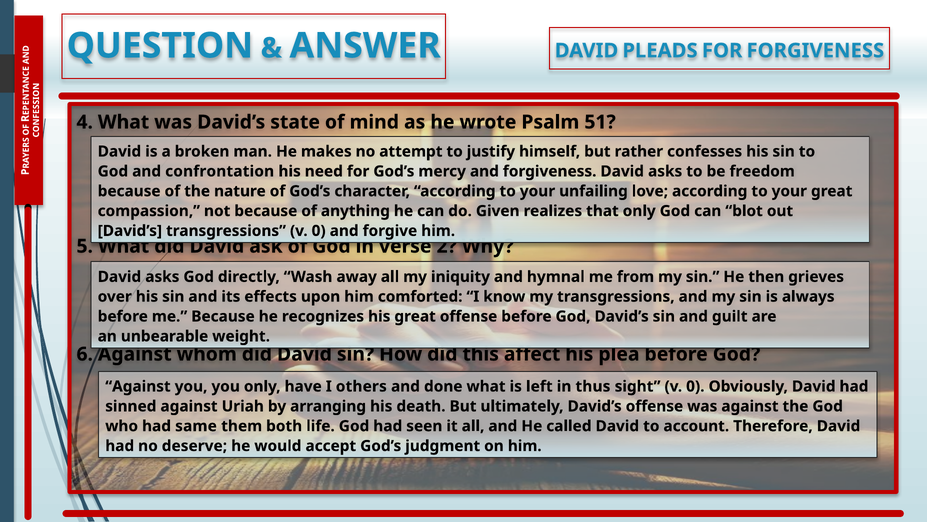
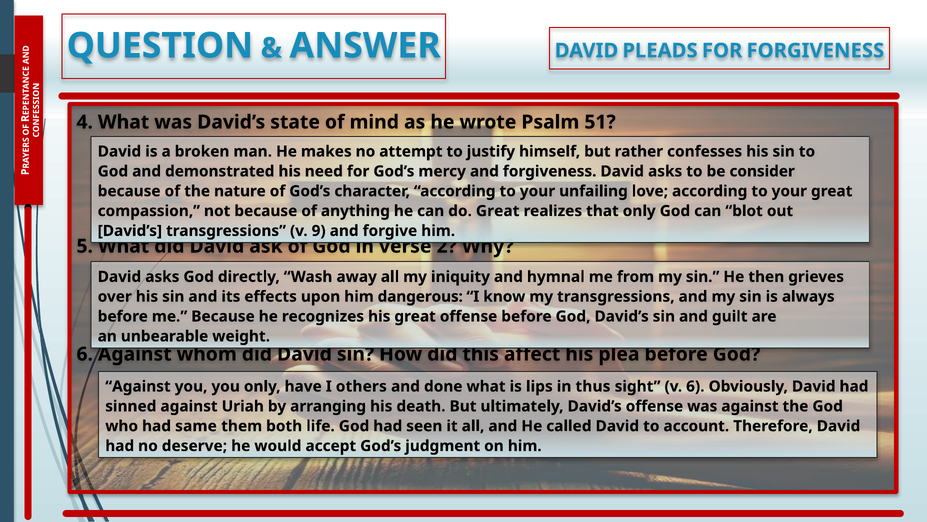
confrontation: confrontation -> demonstrated
freedom: freedom -> consider
do Given: Given -> Great
transgressions v 0: 0 -> 9
comforted: comforted -> dangerous
left: left -> lips
sight v 0: 0 -> 6
